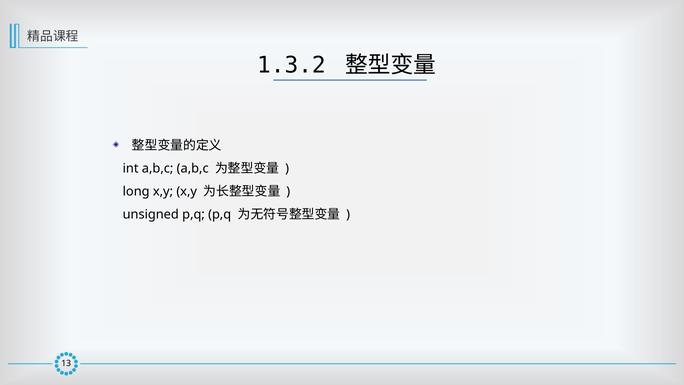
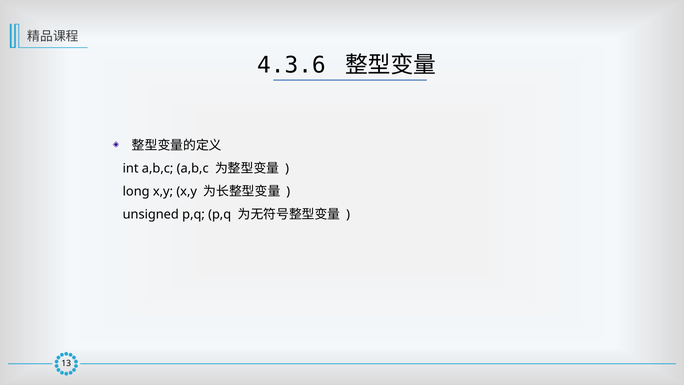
1.3.2: 1.3.2 -> 4.3.6
